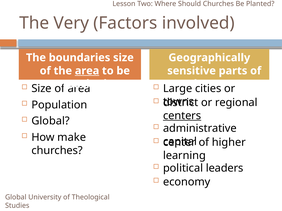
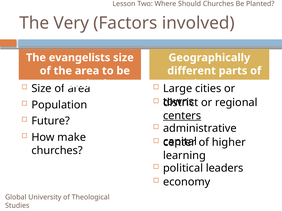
boundaries: boundaries -> evangelists
area at (87, 71) underline: present -> none
sensitive: sensitive -> different
Global at (51, 121): Global -> Future
